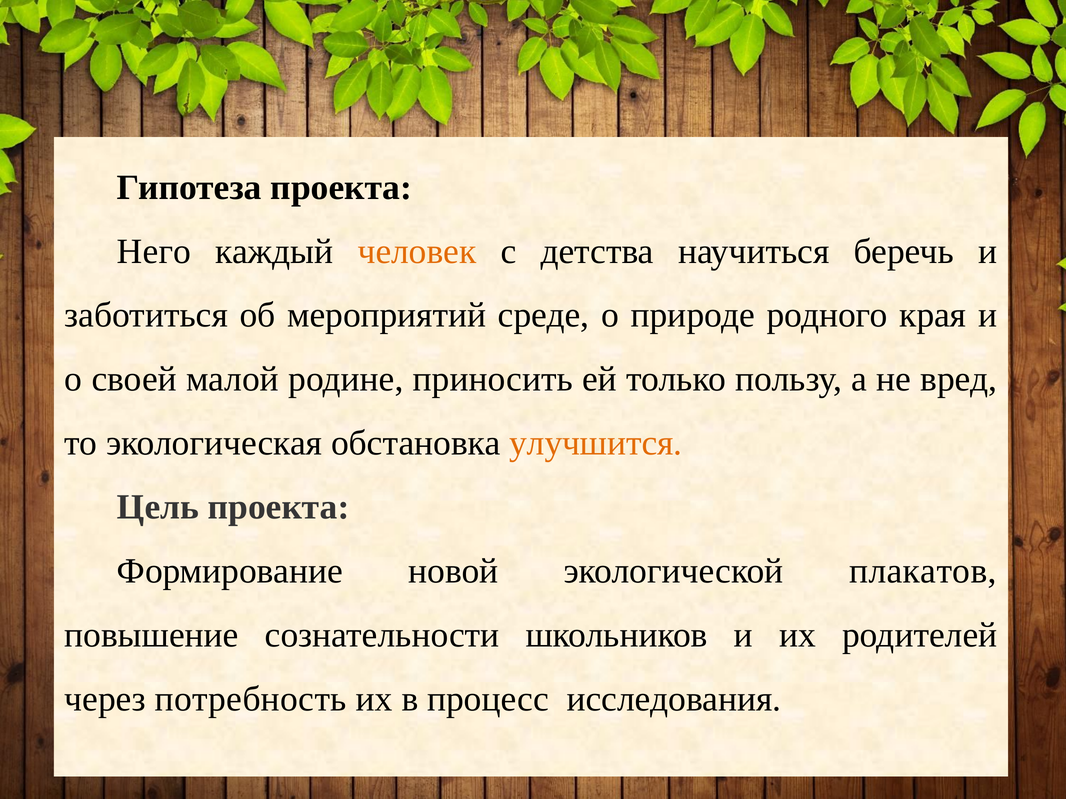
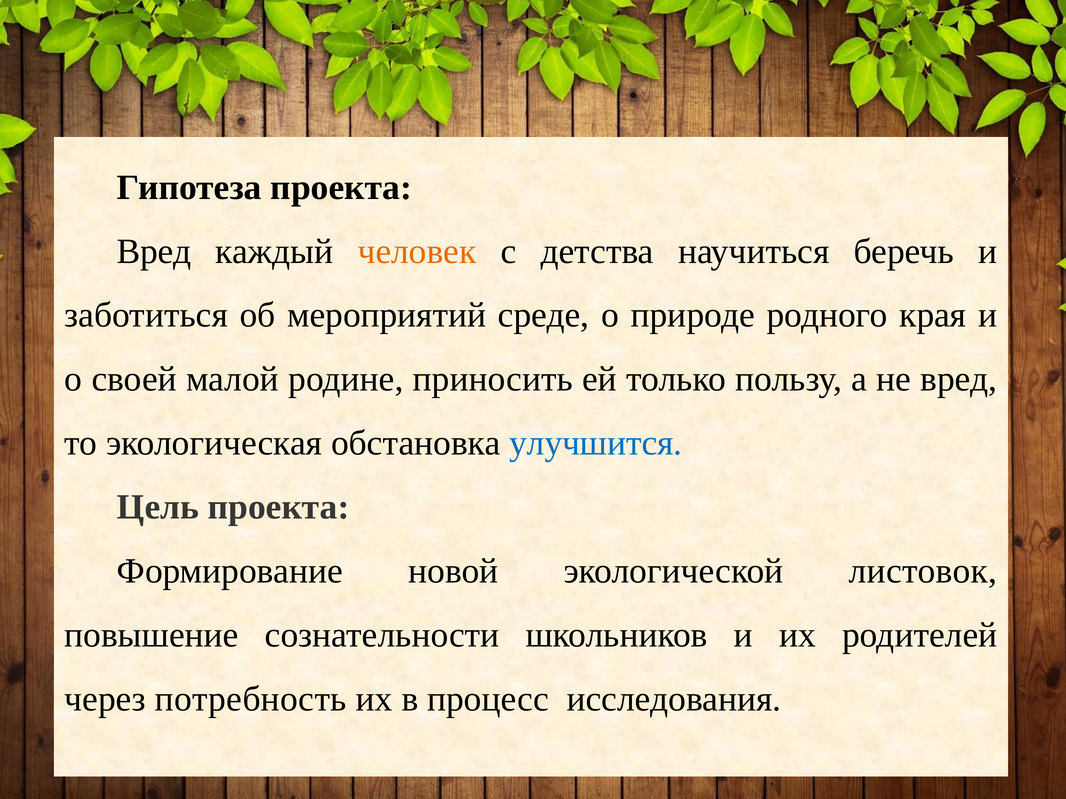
Него at (154, 251): Него -> Вред
улучшится colour: orange -> blue
плакатов: плакатов -> листовок
